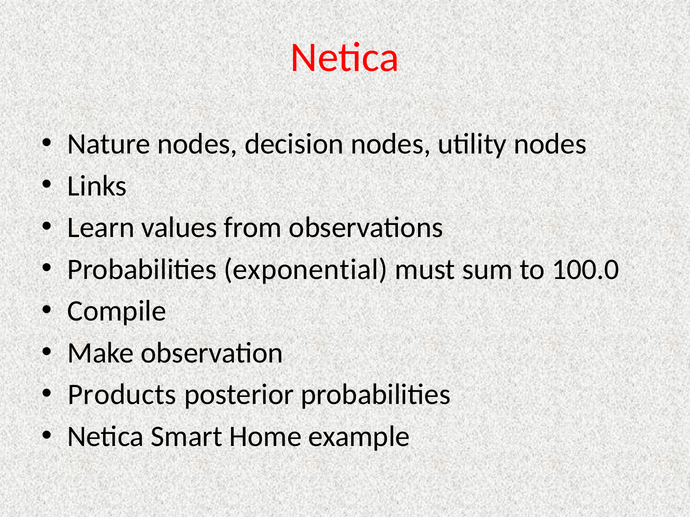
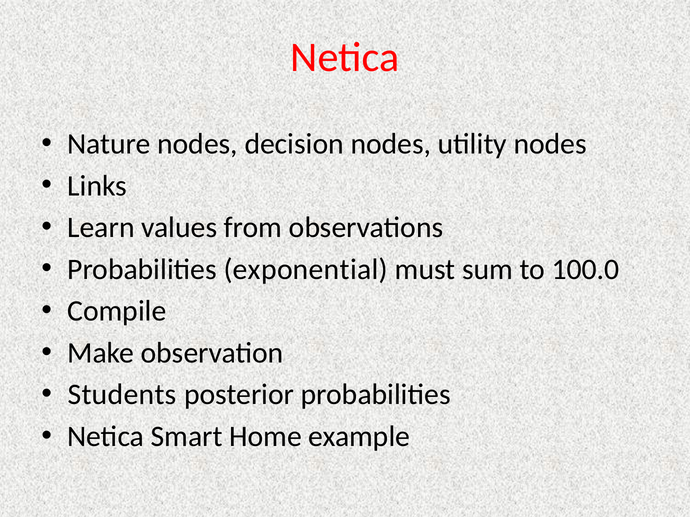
Products: Products -> Students
